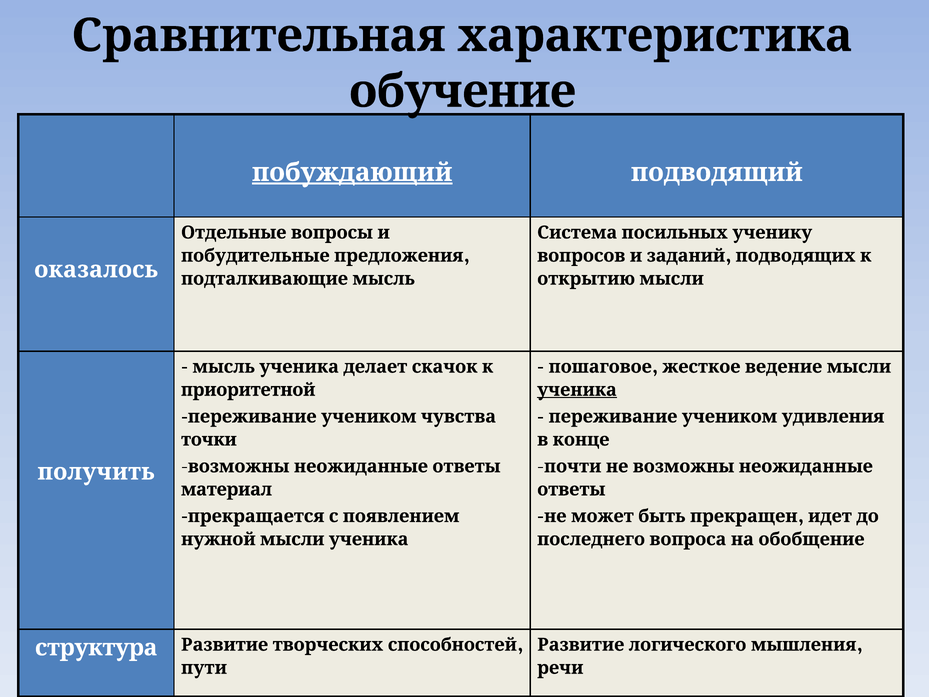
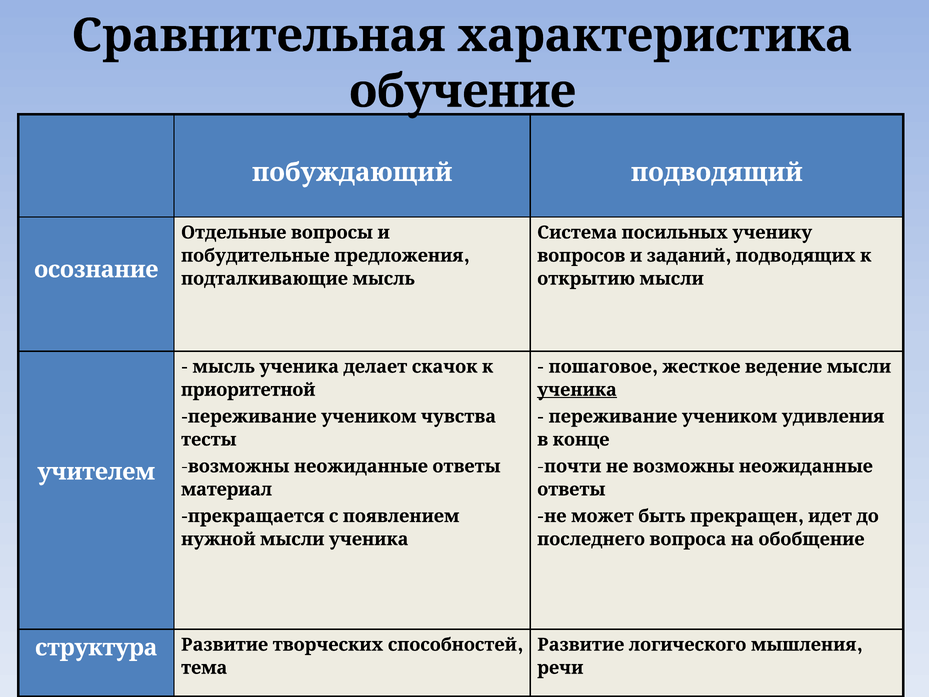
побуждающий underline: present -> none
оказалось: оказалось -> осознание
точки: точки -> тесты
получить: получить -> учителем
пути: пути -> тема
